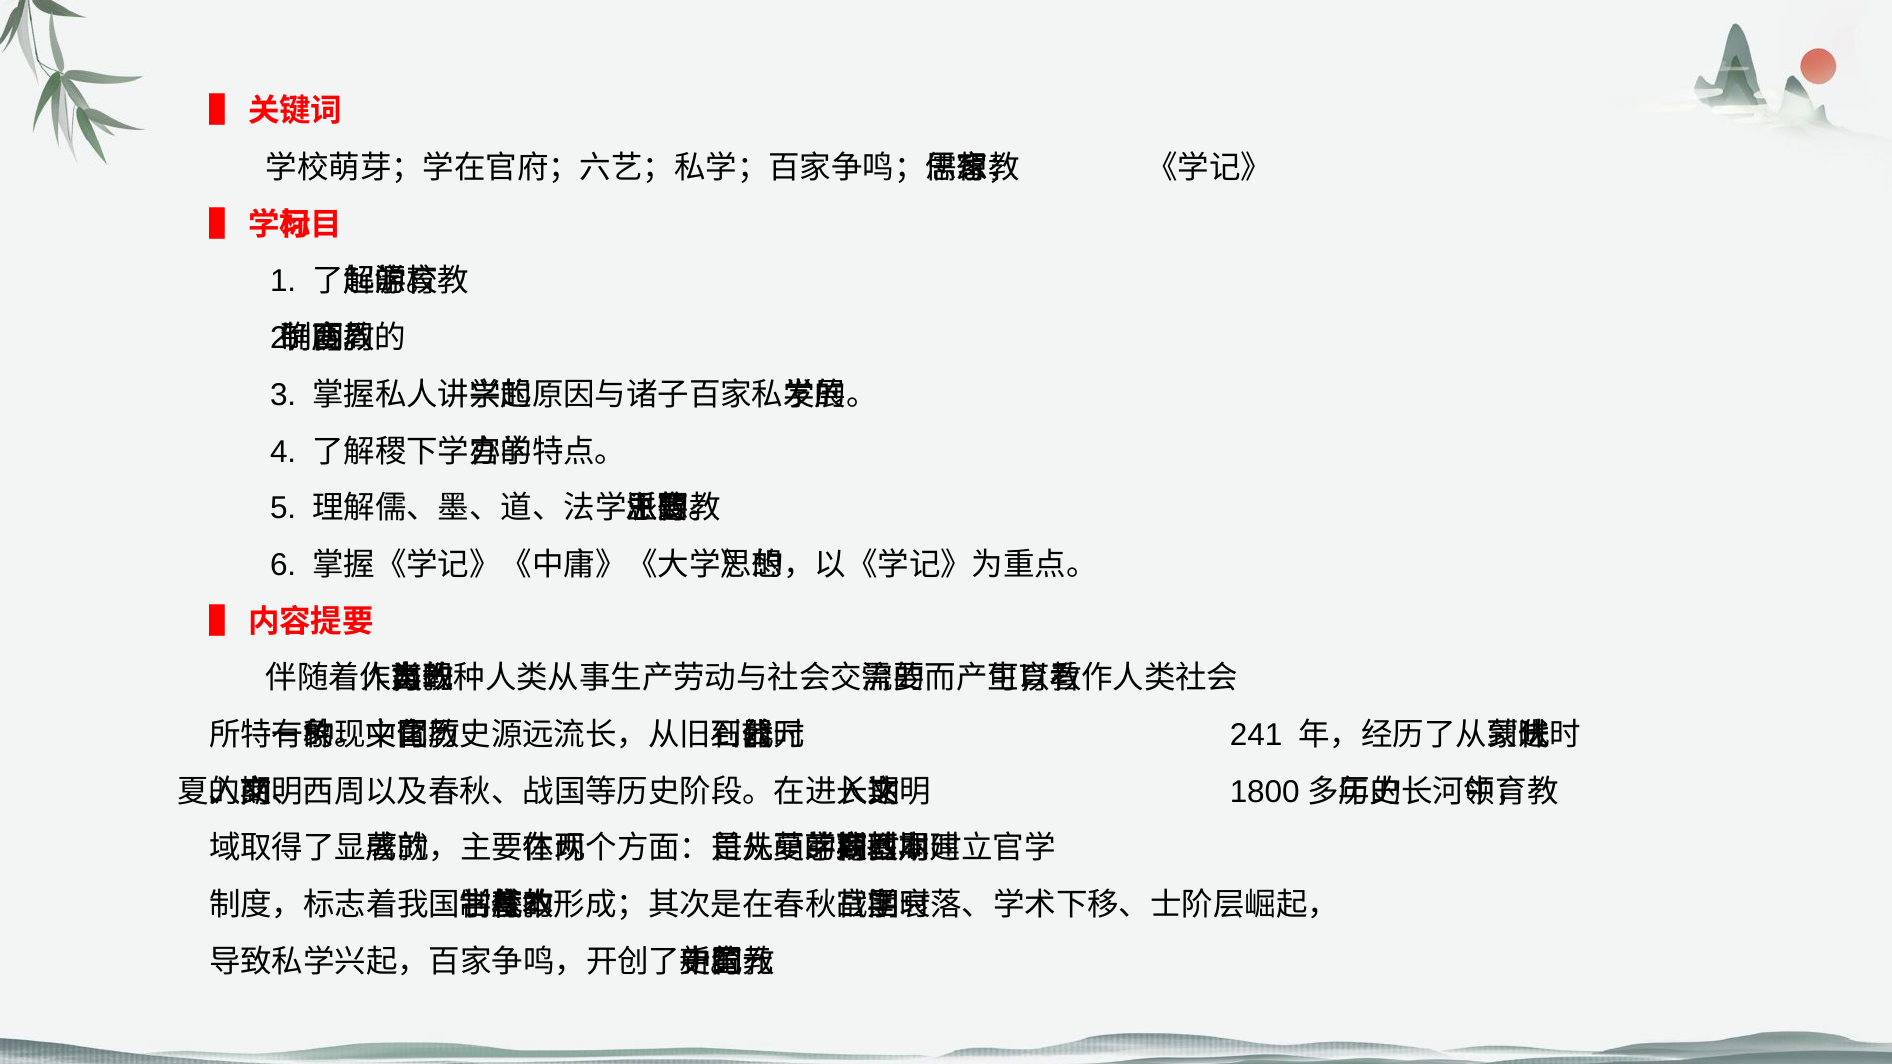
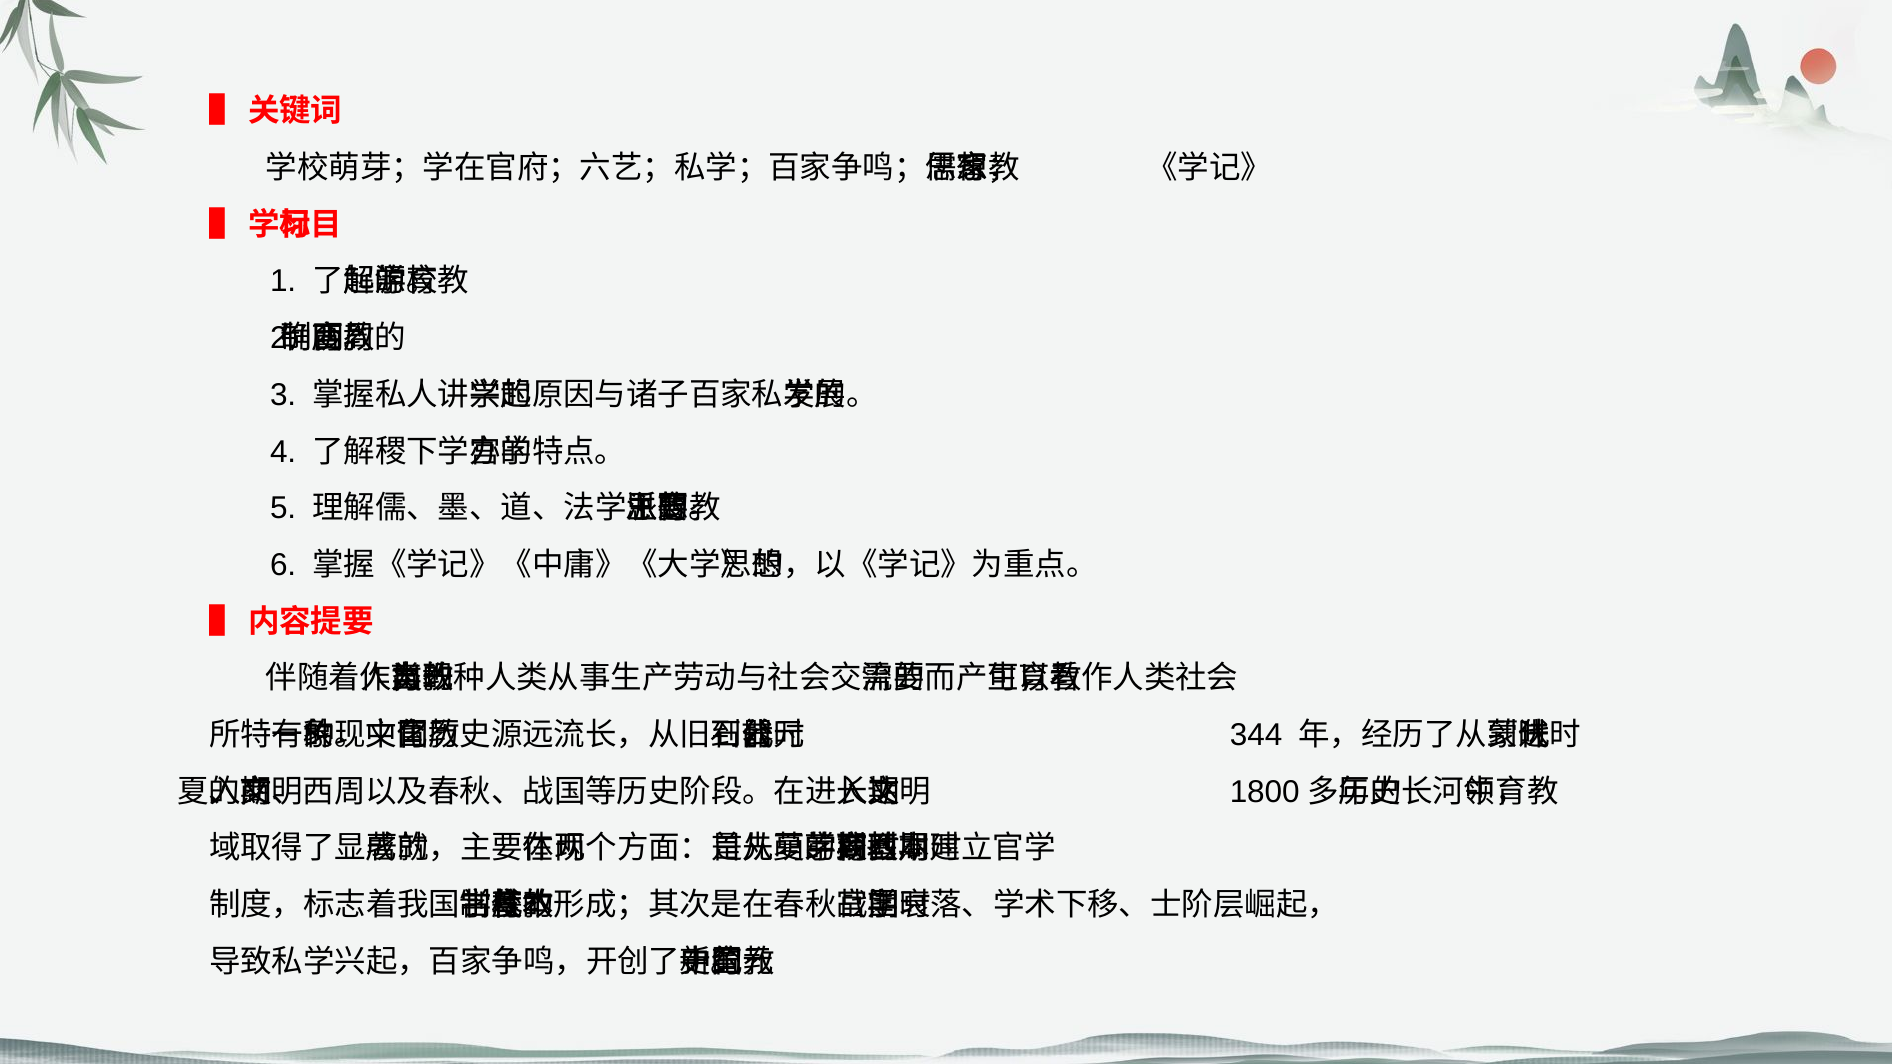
241: 241 -> 344
